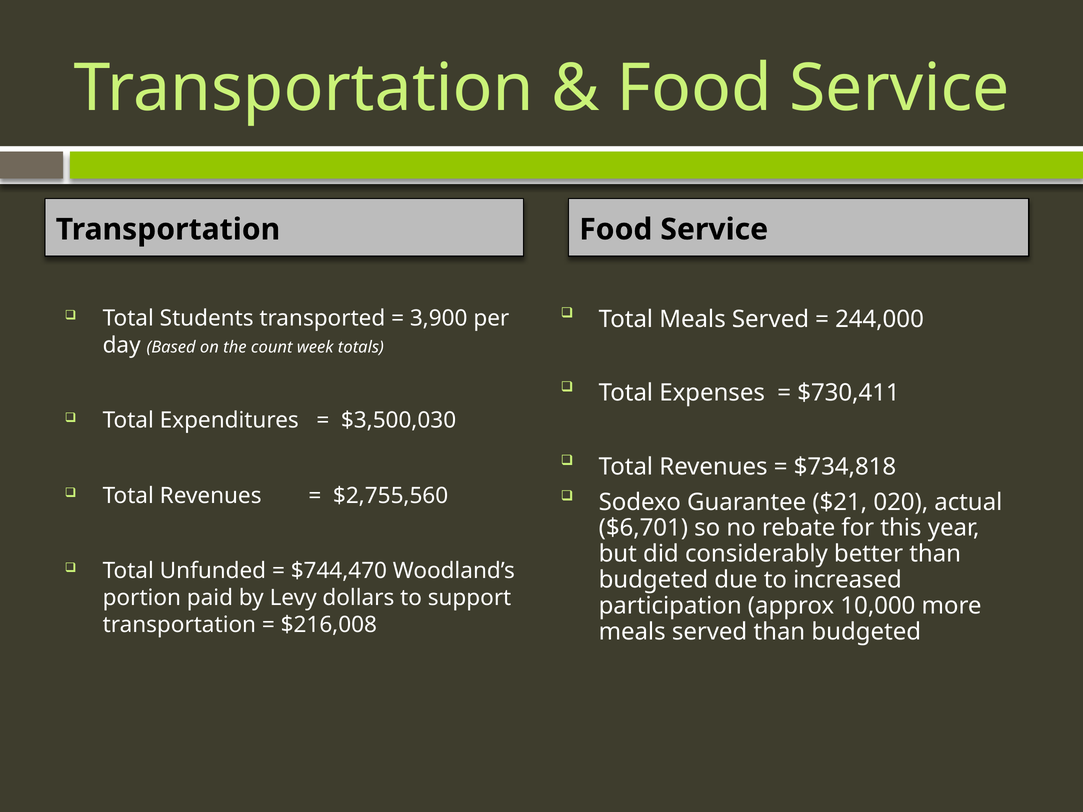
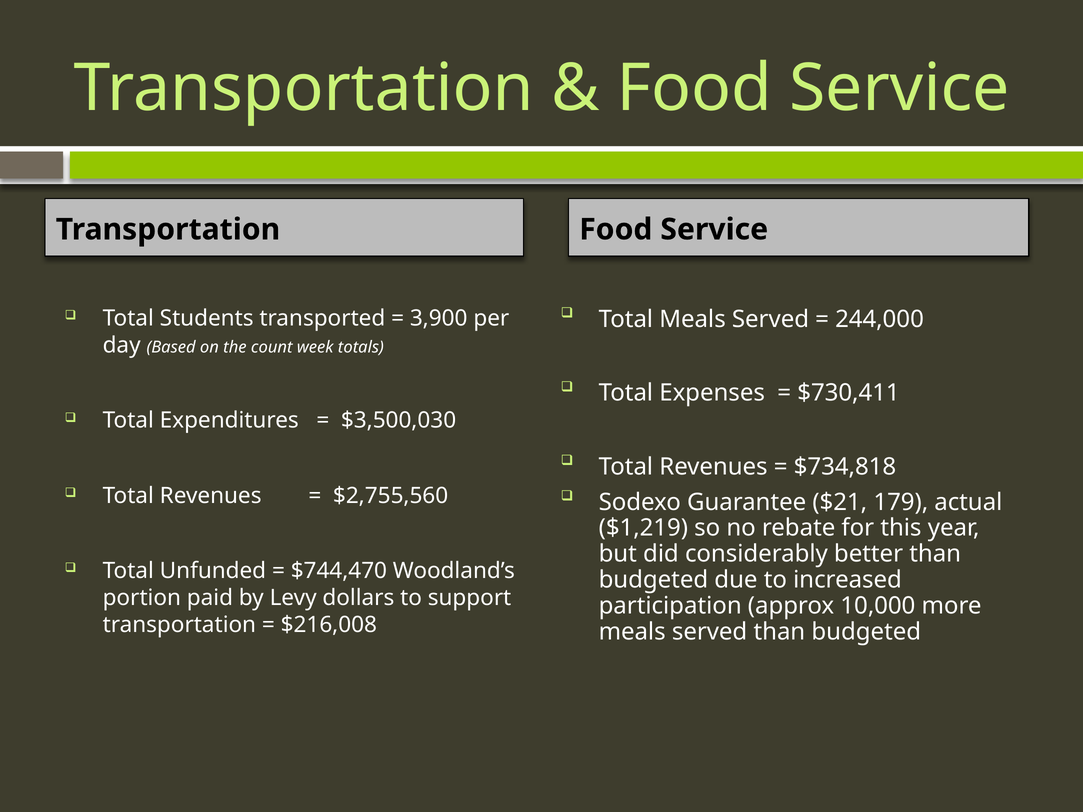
020: 020 -> 179
$6,701: $6,701 -> $1,219
